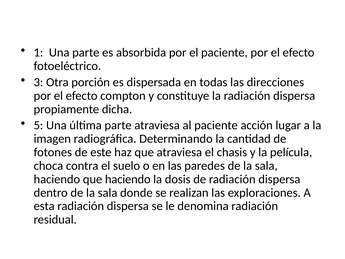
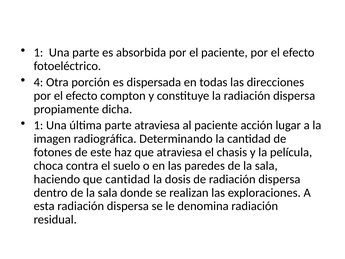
3: 3 -> 4
5 at (38, 125): 5 -> 1
que haciendo: haciendo -> cantidad
